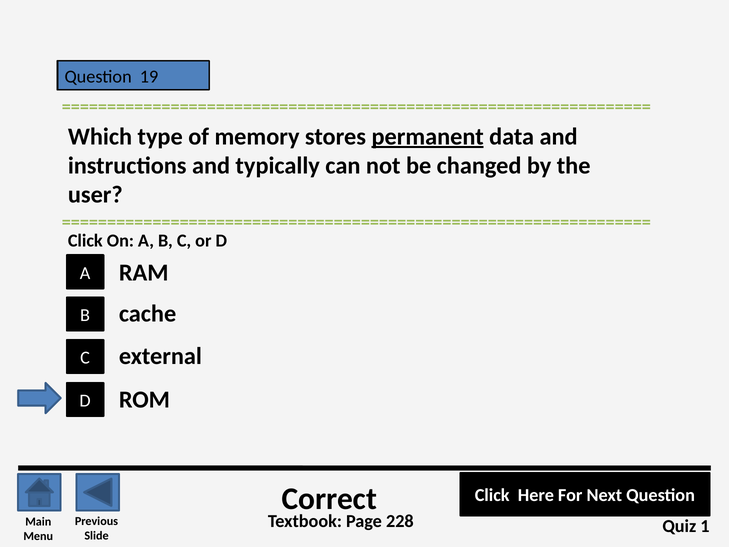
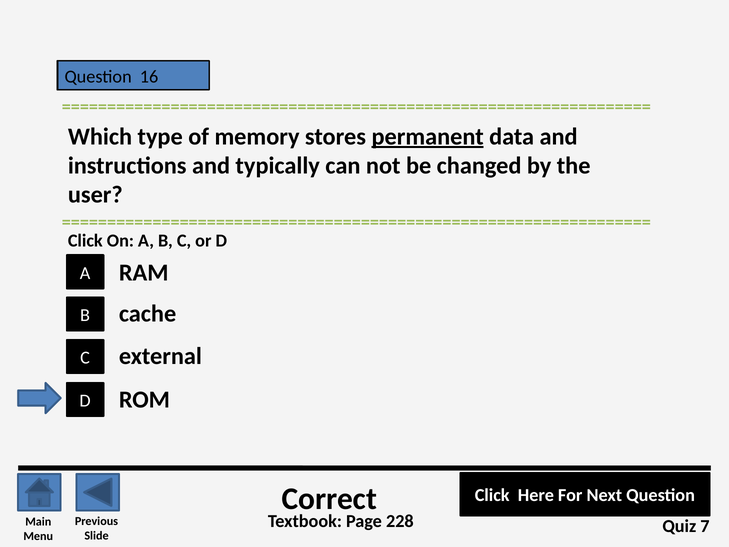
19: 19 -> 16
1: 1 -> 7
